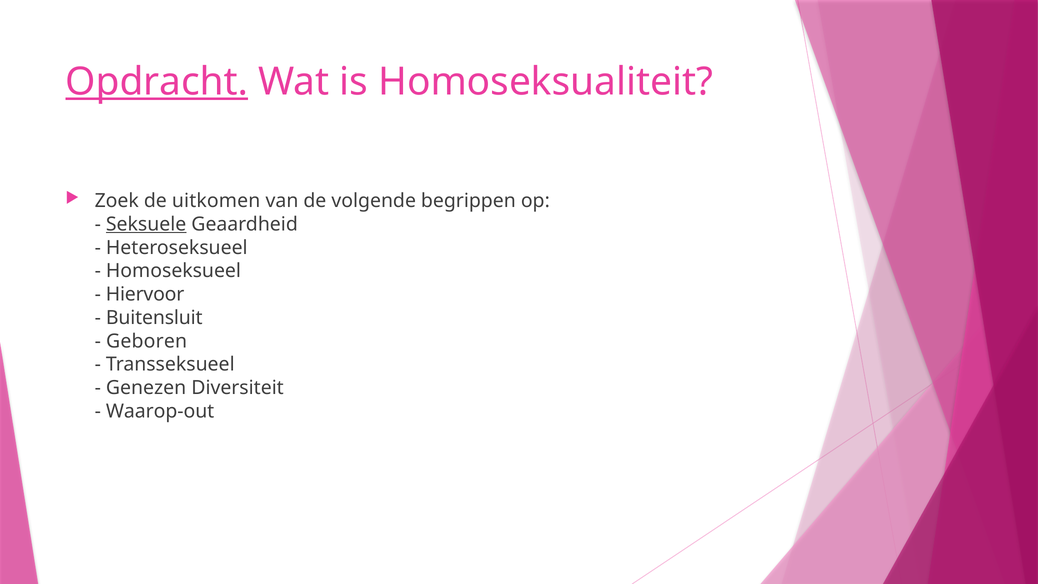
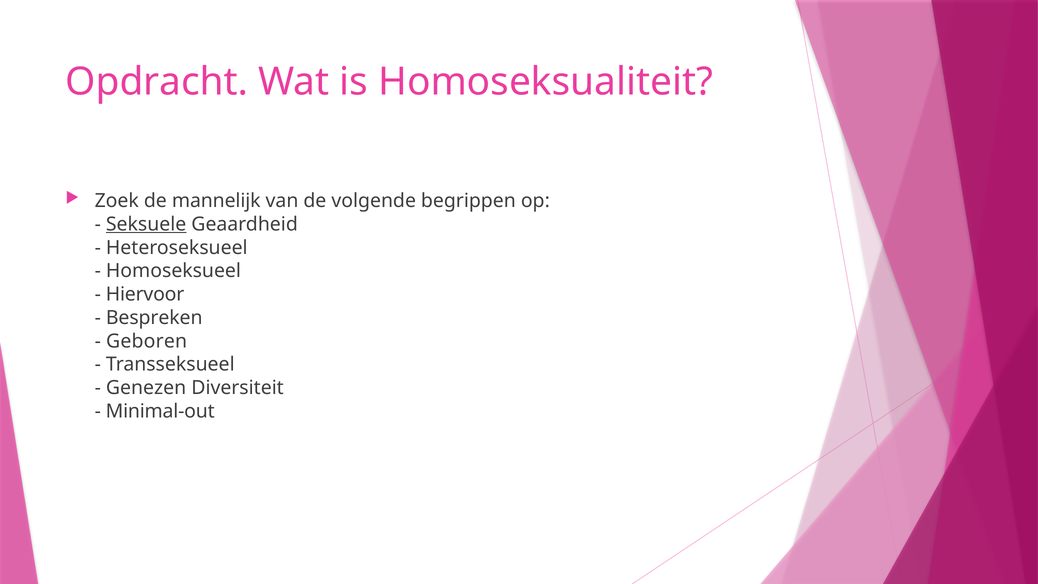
Opdracht underline: present -> none
uitkomen: uitkomen -> mannelijk
Buitensluit: Buitensluit -> Bespreken
Waarop-out: Waarop-out -> Minimal-out
